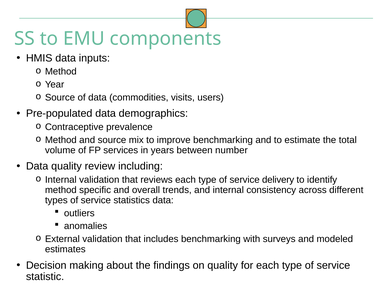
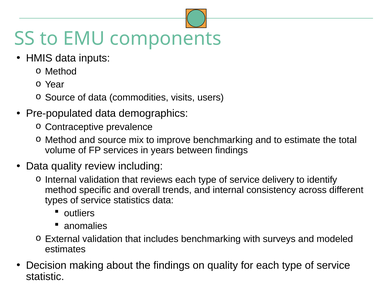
between number: number -> findings
